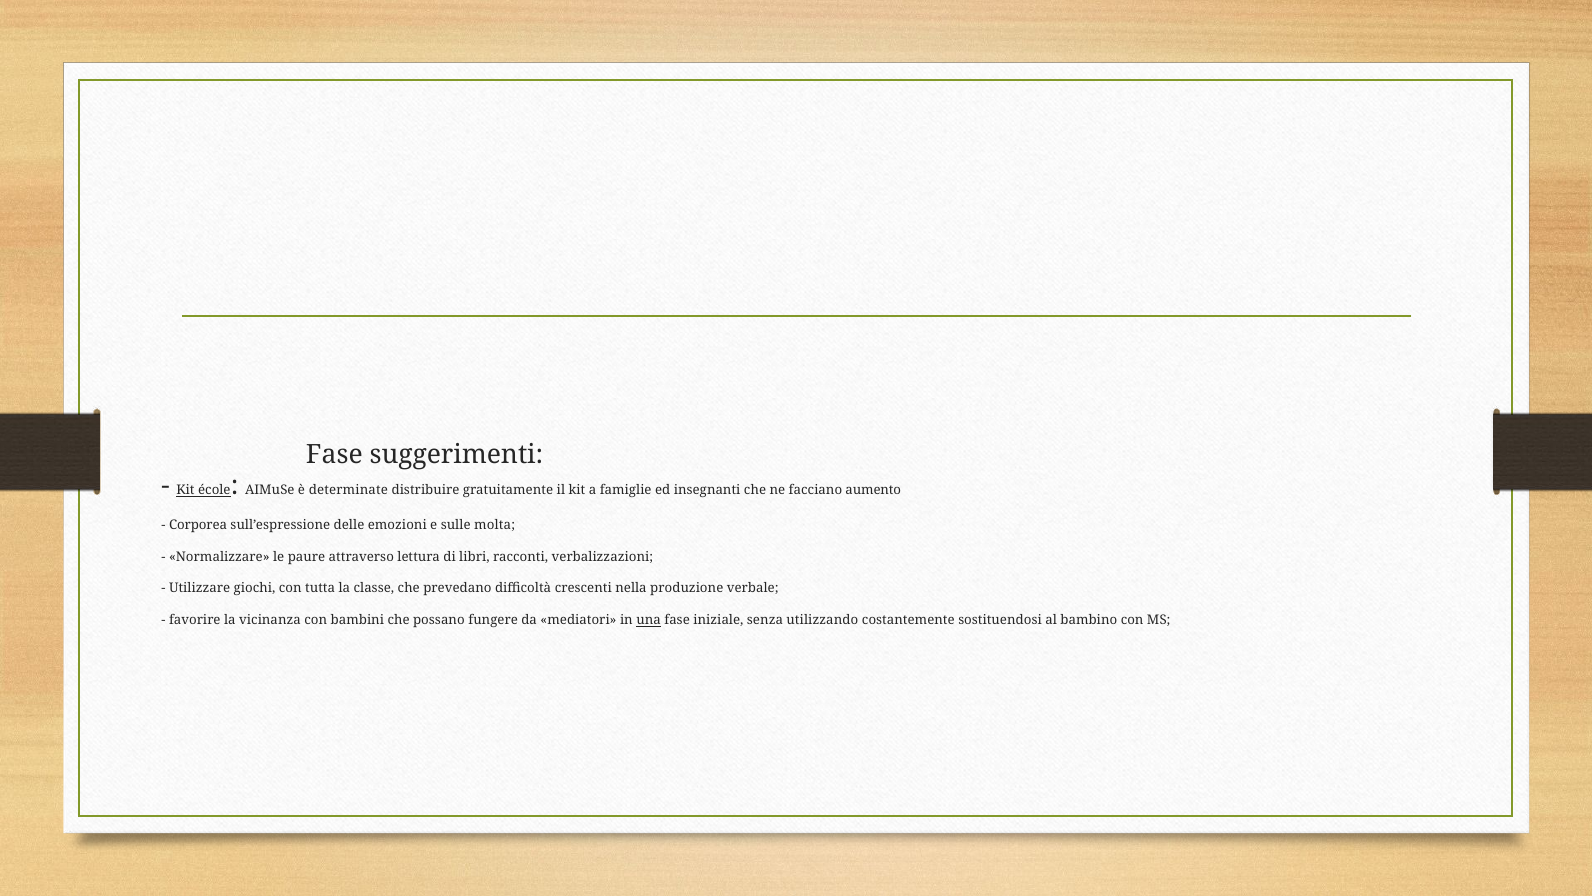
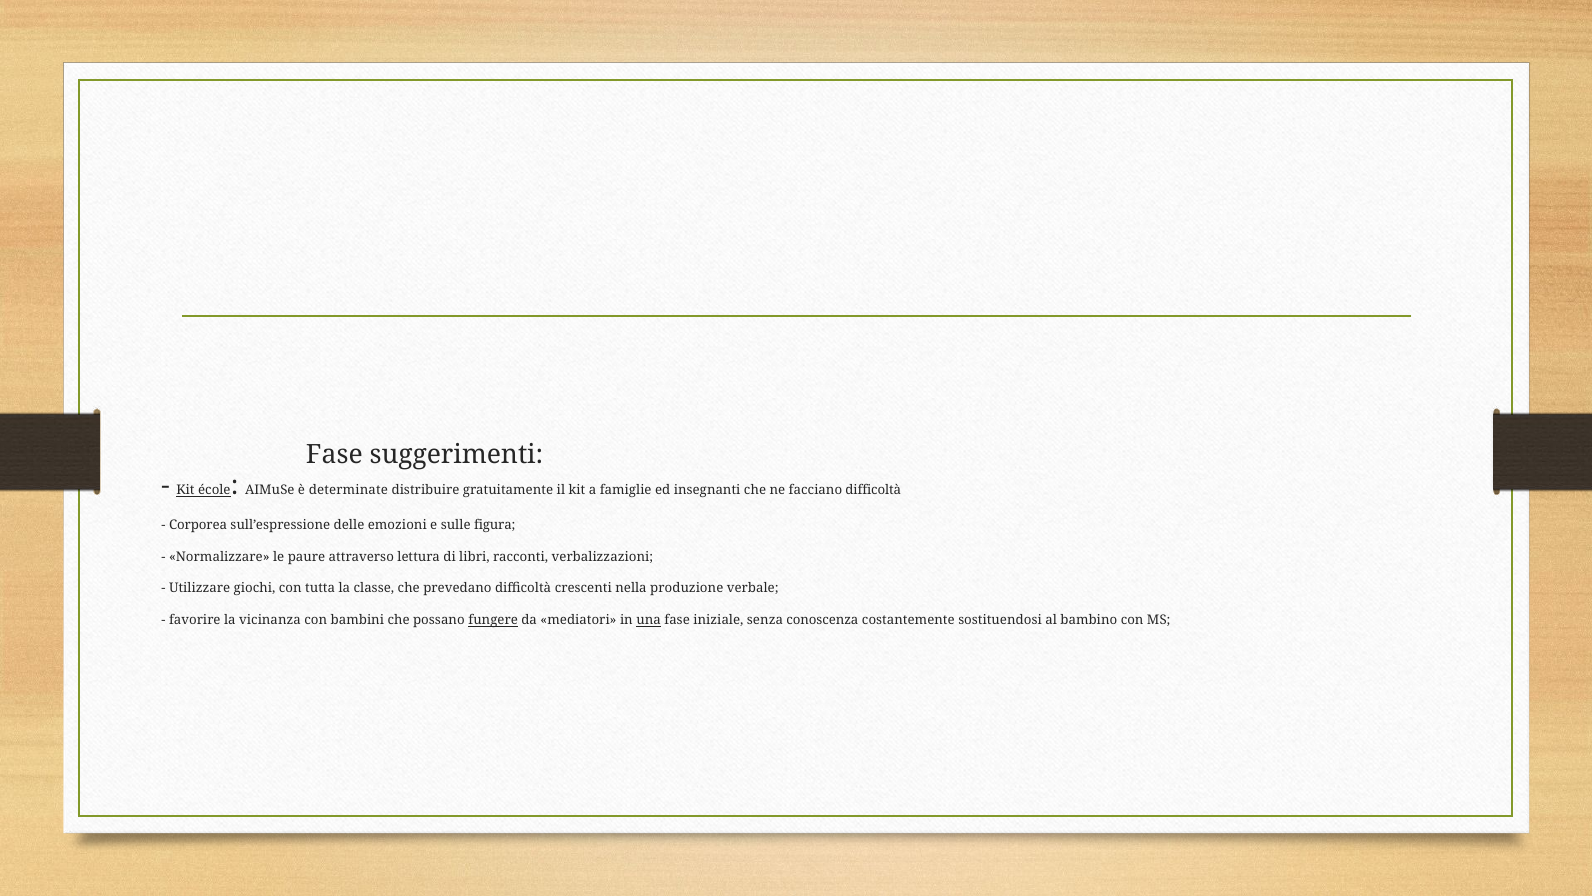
facciano aumento: aumento -> difficoltà
molta: molta -> figura
fungere underline: none -> present
utilizzando: utilizzando -> conoscenza
